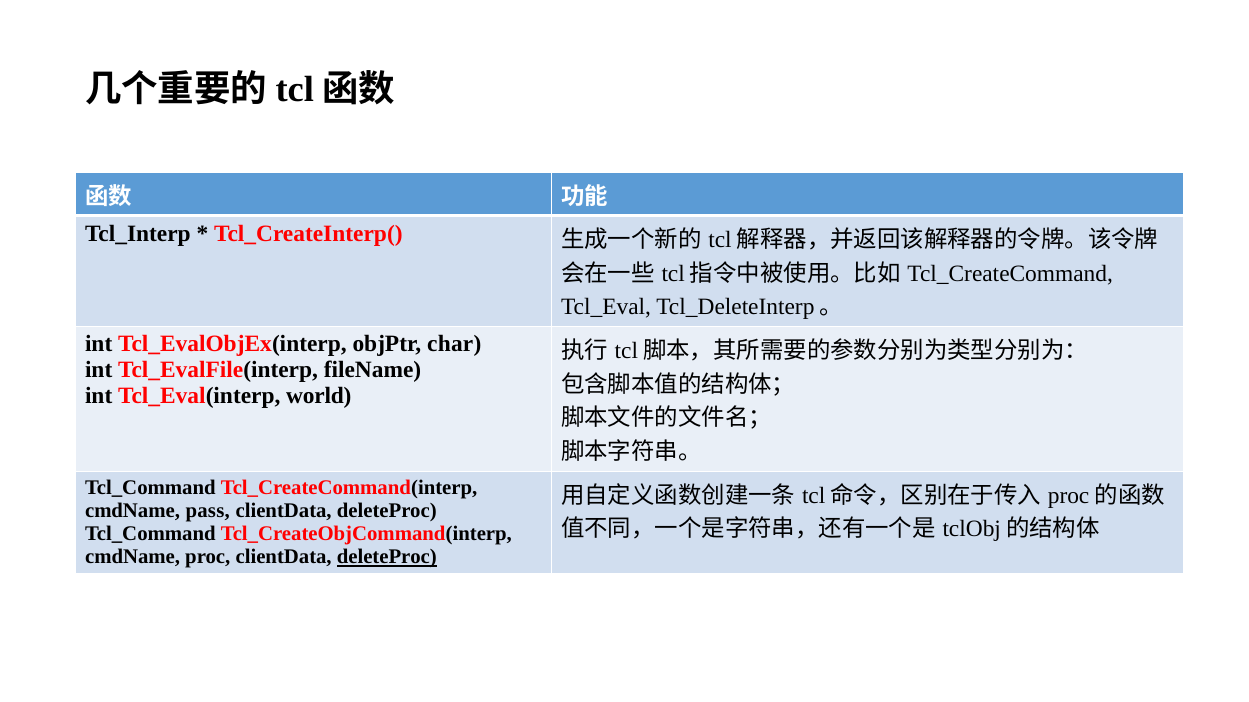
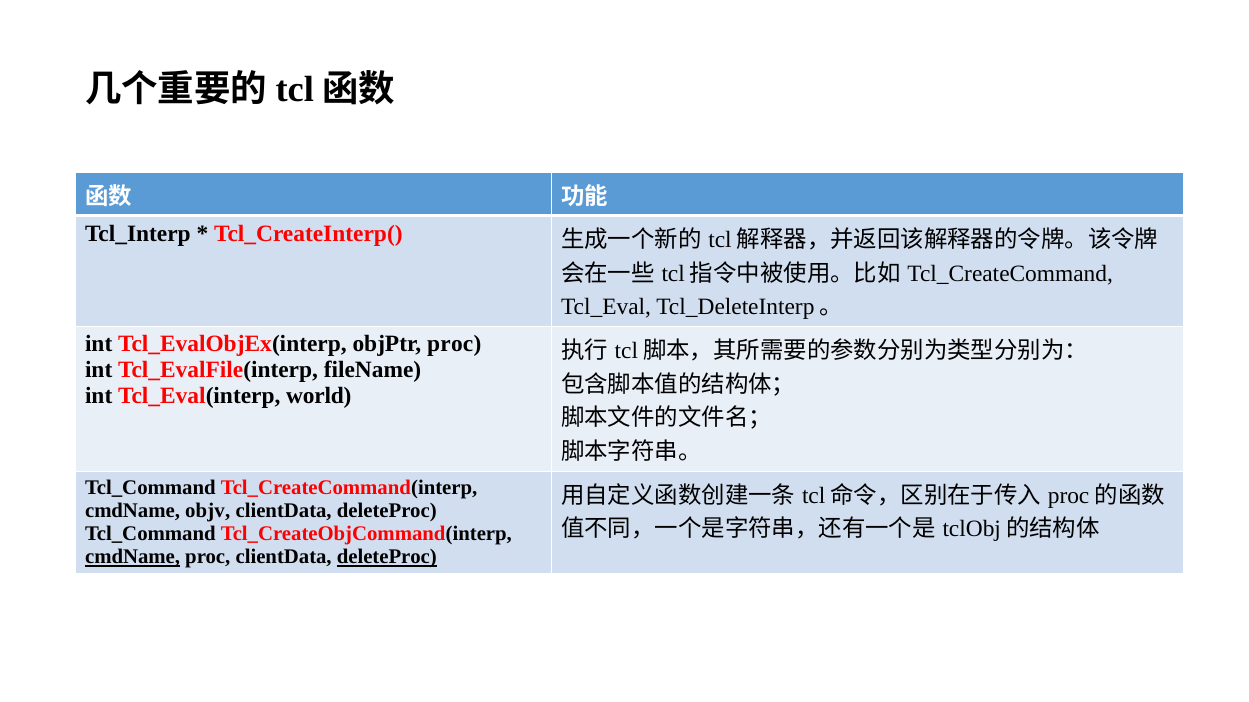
objPtr char: char -> proc
pass: pass -> objv
cmdName at (133, 557) underline: none -> present
